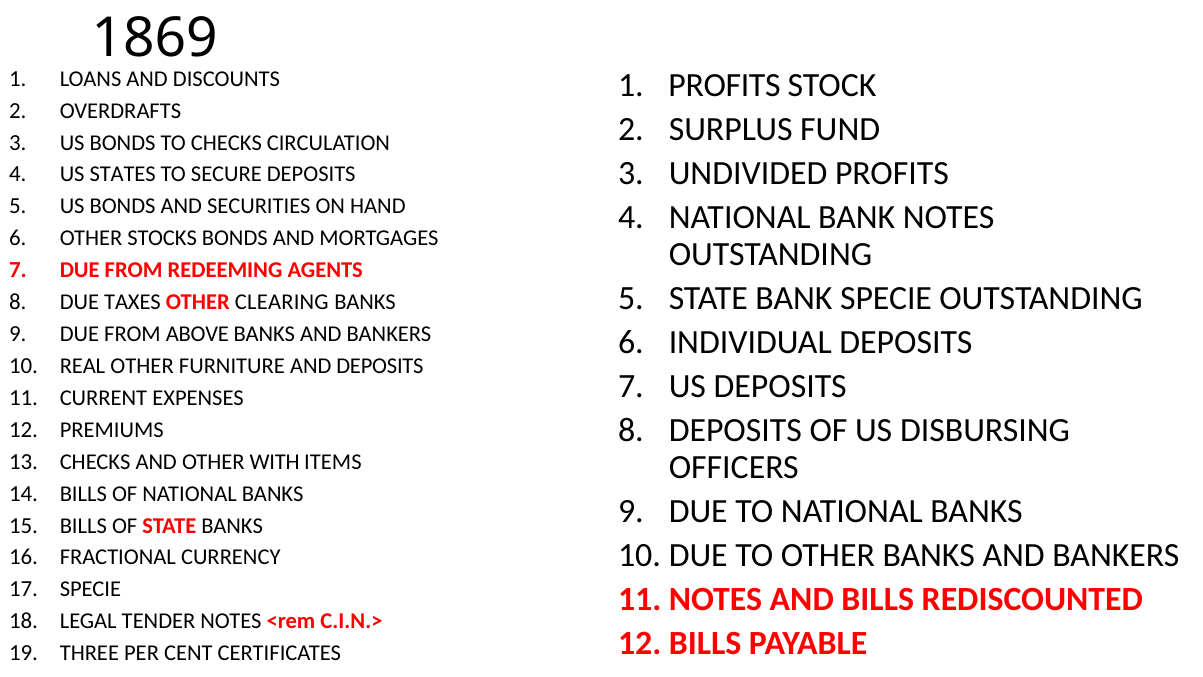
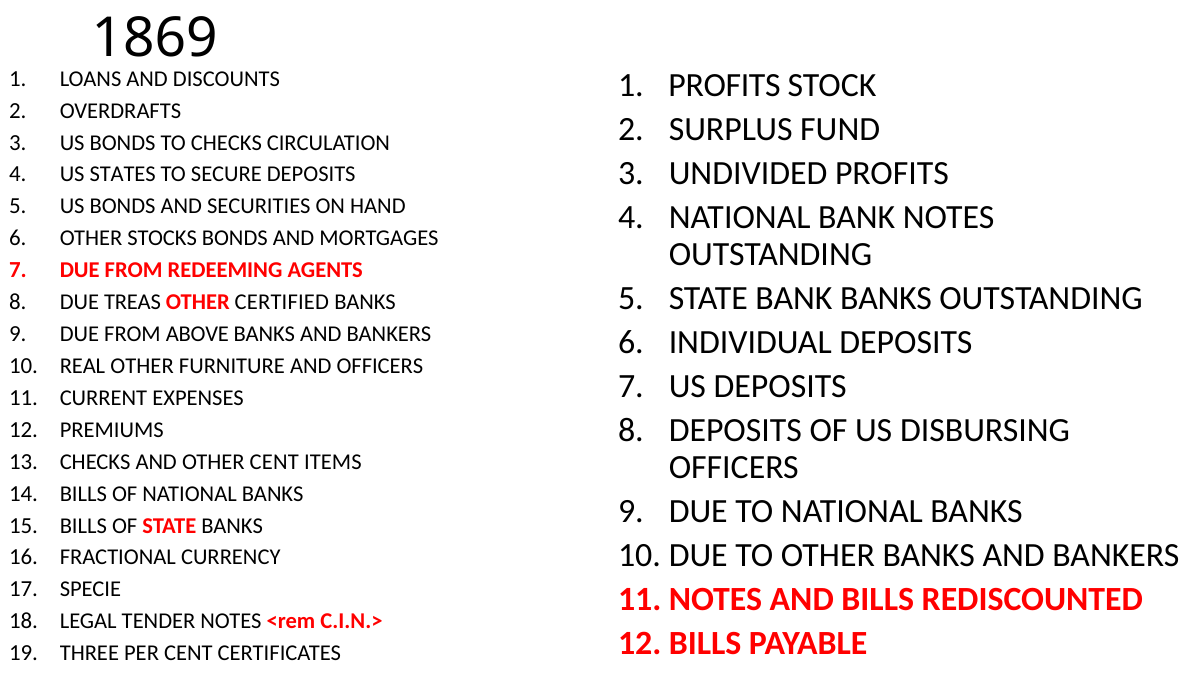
BANK SPECIE: SPECIE -> BANKS
TAXES: TAXES -> TREAS
CLEARING: CLEARING -> CERTIFIED
AND DEPOSITS: DEPOSITS -> OFFICERS
OTHER WITH: WITH -> CENT
